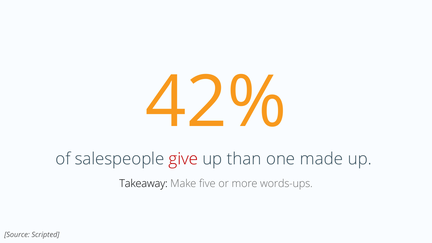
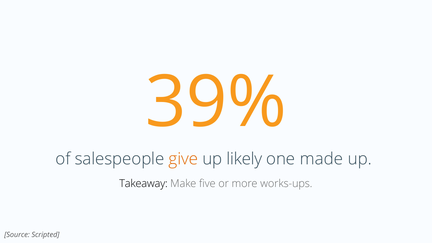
42%: 42% -> 39%
give colour: red -> orange
than: than -> likely
words-ups: words-ups -> works-ups
